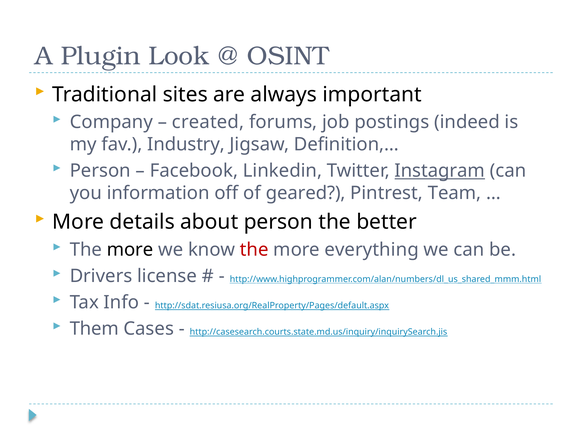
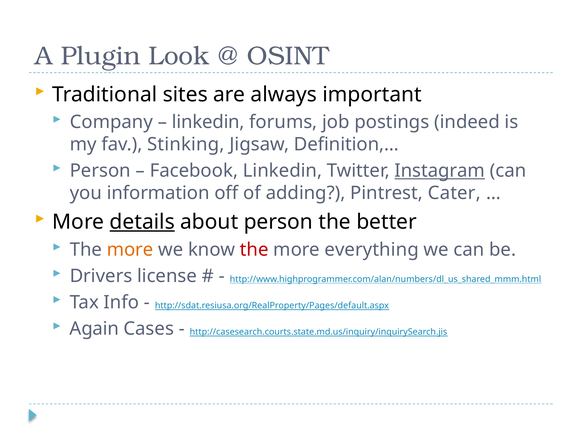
created at (208, 122): created -> linkedin
Industry: Industry -> Stinking
geared: geared -> adding
Team: Team -> Cater
details underline: none -> present
more at (130, 250) colour: black -> orange
Them: Them -> Again
